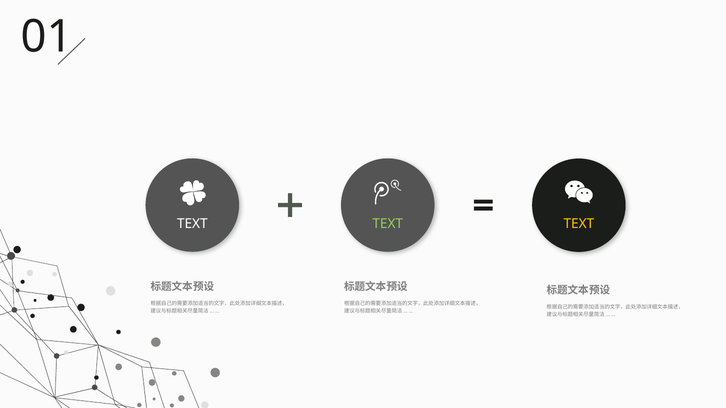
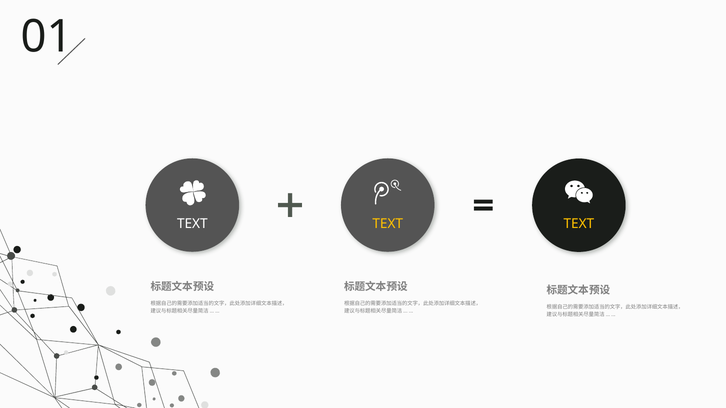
TEXT at (388, 224) colour: light green -> yellow
